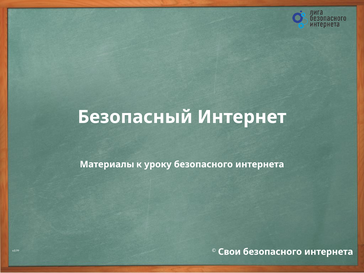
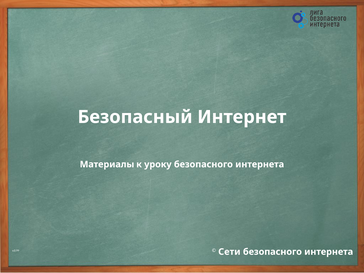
Свои: Свои -> Сети
